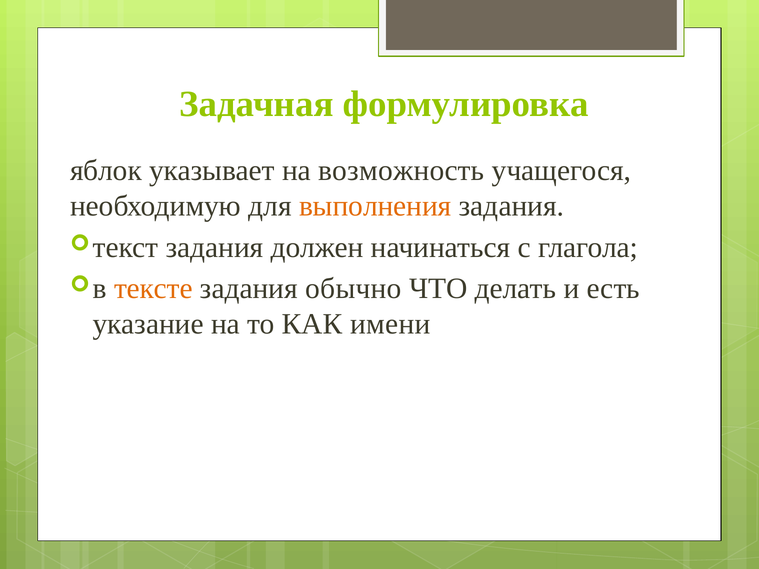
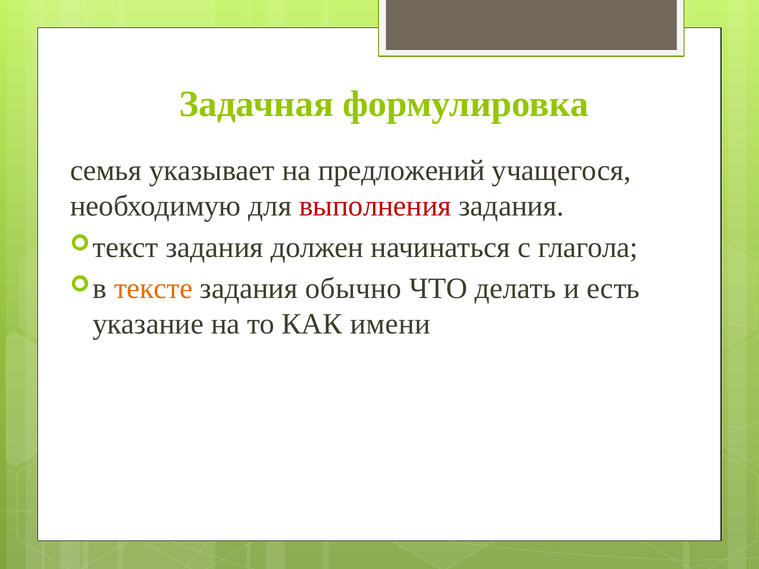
яблок: яблок -> семья
возможность: возможность -> предложений
выполнения colour: orange -> red
